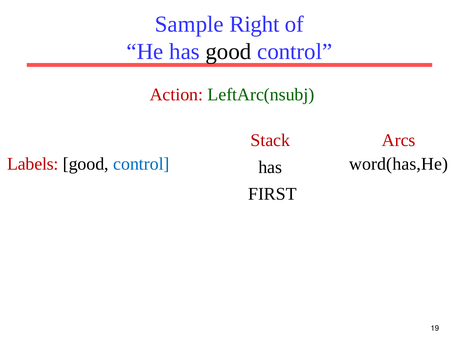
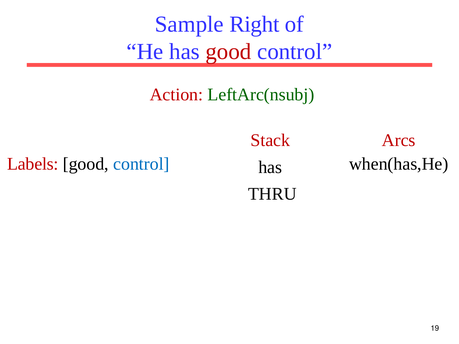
good at (228, 52) colour: black -> red
word(has,He: word(has,He -> when(has,He
FIRST: FIRST -> THRU
